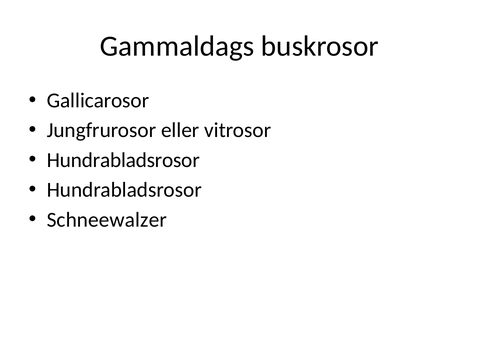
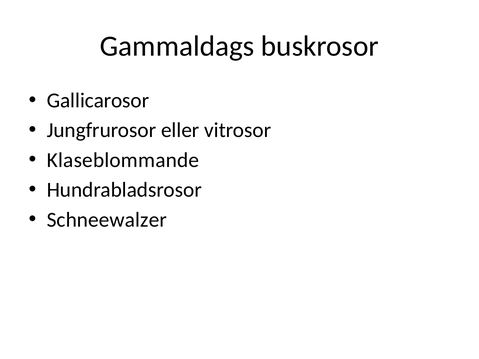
Hundrabladsrosor at (123, 160): Hundrabladsrosor -> Klaseblommande
